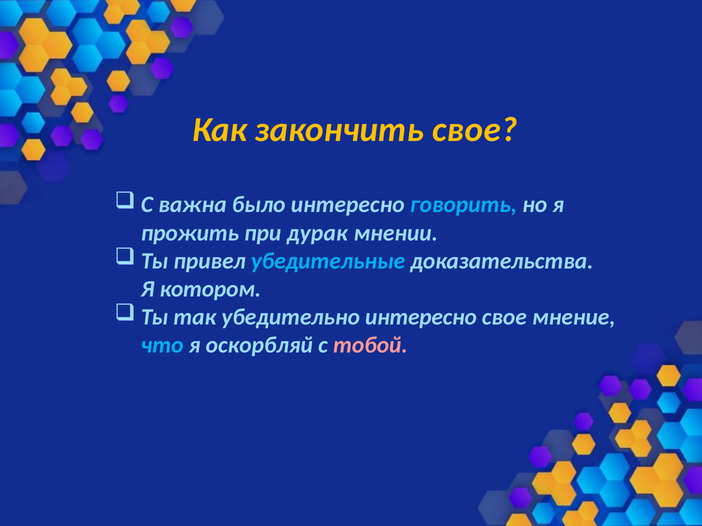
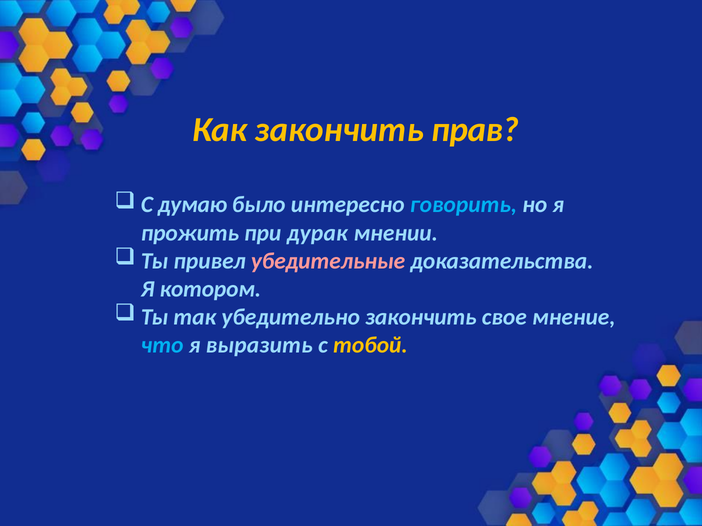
закончить свое: свое -> прав
важна: важна -> думаю
убедительные colour: light blue -> pink
убедительно интересно: интересно -> закончить
оскорбляй: оскорбляй -> выразить
тобой colour: pink -> yellow
